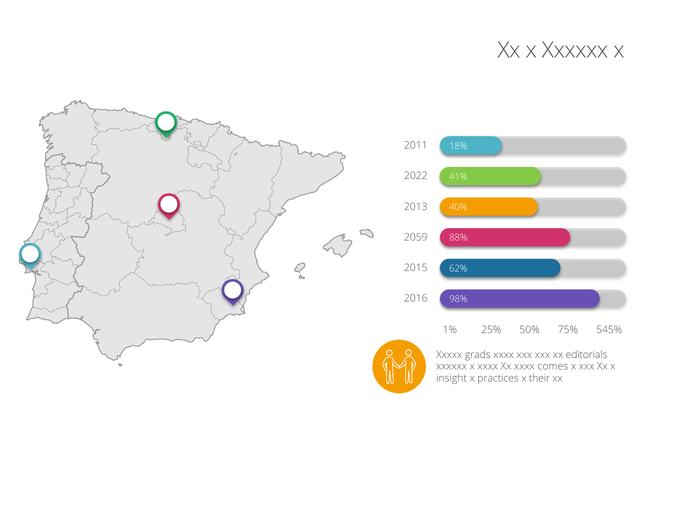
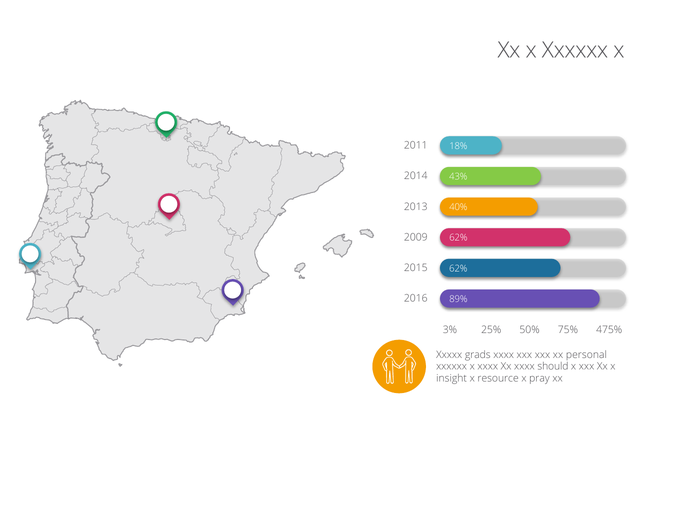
2022: 2022 -> 2014
41%: 41% -> 43%
2059: 2059 -> 2009
88% at (458, 238): 88% -> 62%
98%: 98% -> 89%
1%: 1% -> 3%
545%: 545% -> 475%
editorials: editorials -> personal
comes: comes -> should
practices: practices -> resource
their: their -> pray
